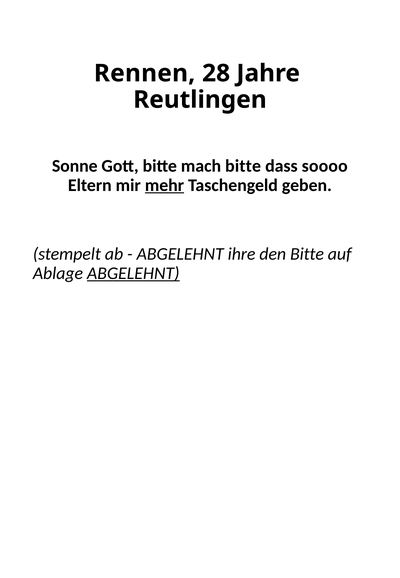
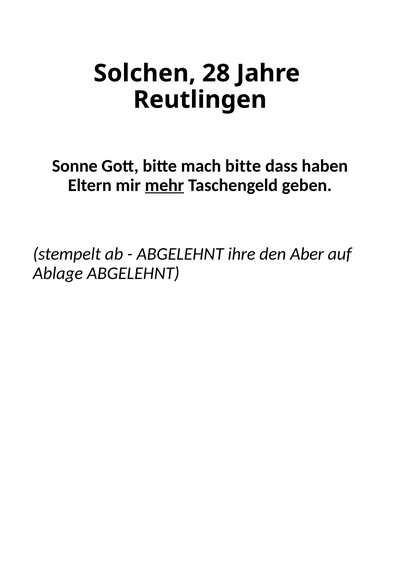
Rennen: Rennen -> Solchen
soooo: soooo -> haben
den Bitte: Bitte -> Aber
ABGELEHNT at (133, 273) underline: present -> none
